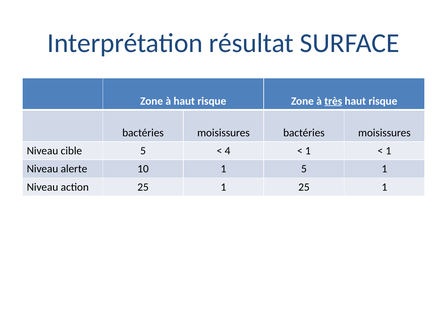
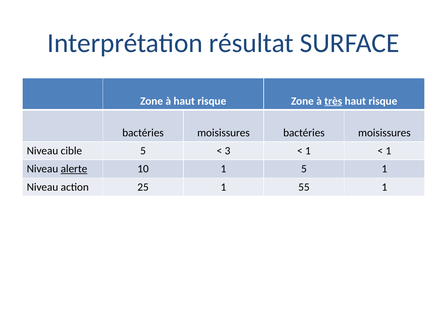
4: 4 -> 3
alerte underline: none -> present
1 25: 25 -> 55
